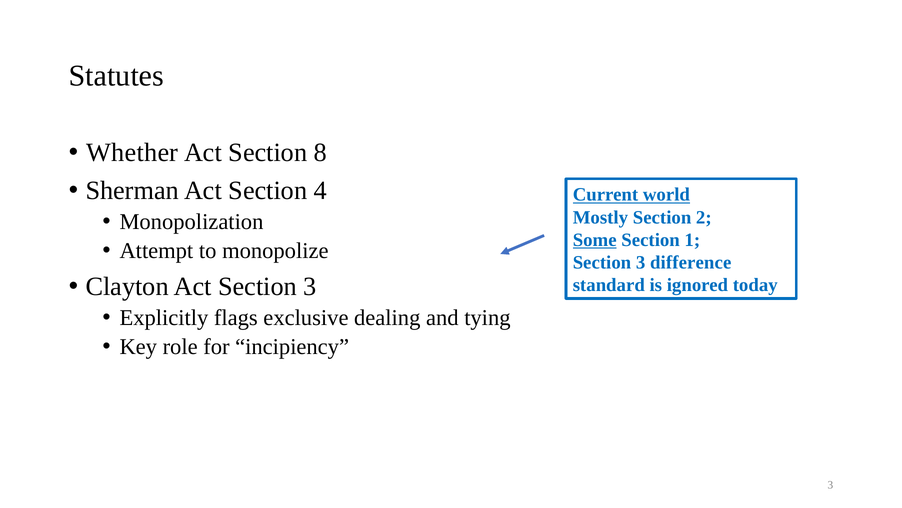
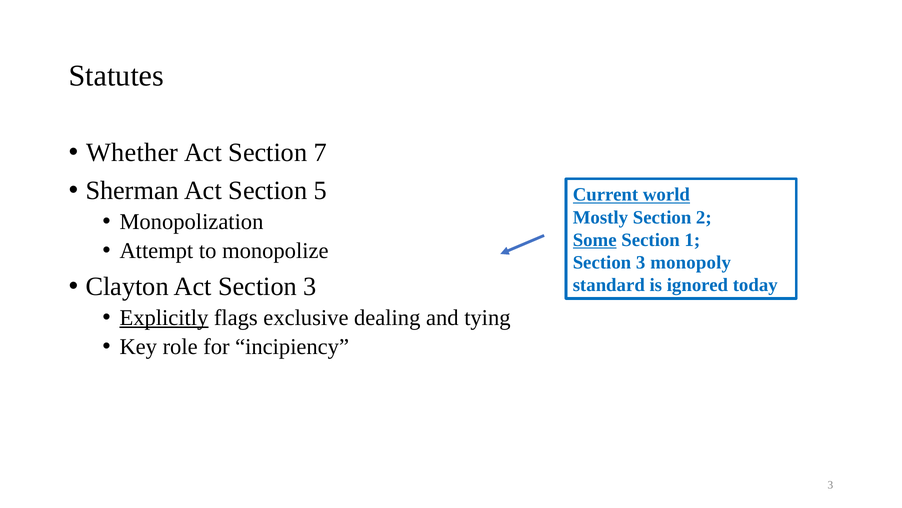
8: 8 -> 7
4: 4 -> 5
difference: difference -> monopoly
Explicitly underline: none -> present
